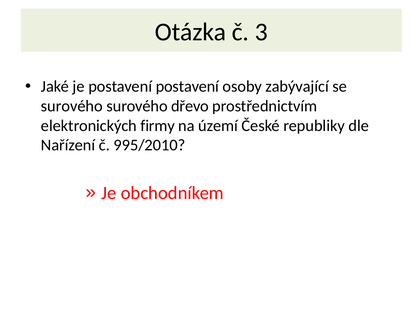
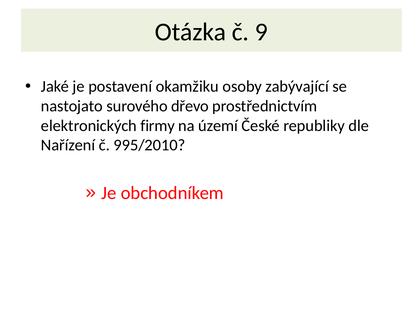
3: 3 -> 9
postavení postavení: postavení -> okamžiku
surového at (72, 106): surového -> nastojato
